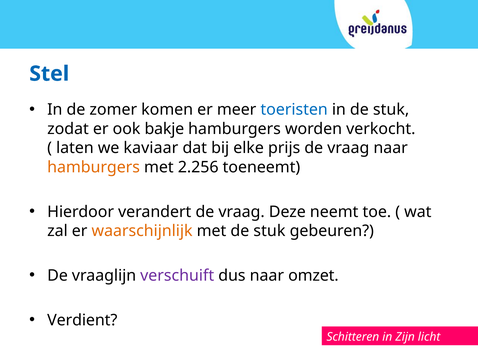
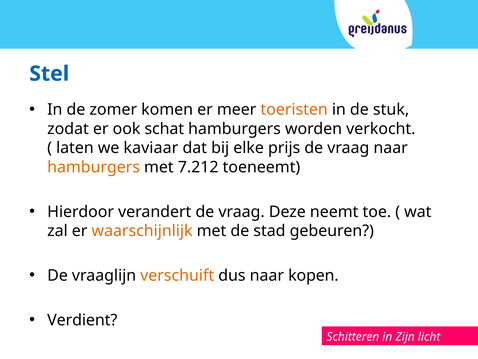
toeristen colour: blue -> orange
bakje: bakje -> schat
2.256: 2.256 -> 7.212
met de stuk: stuk -> stad
verschuift colour: purple -> orange
omzet: omzet -> kopen
